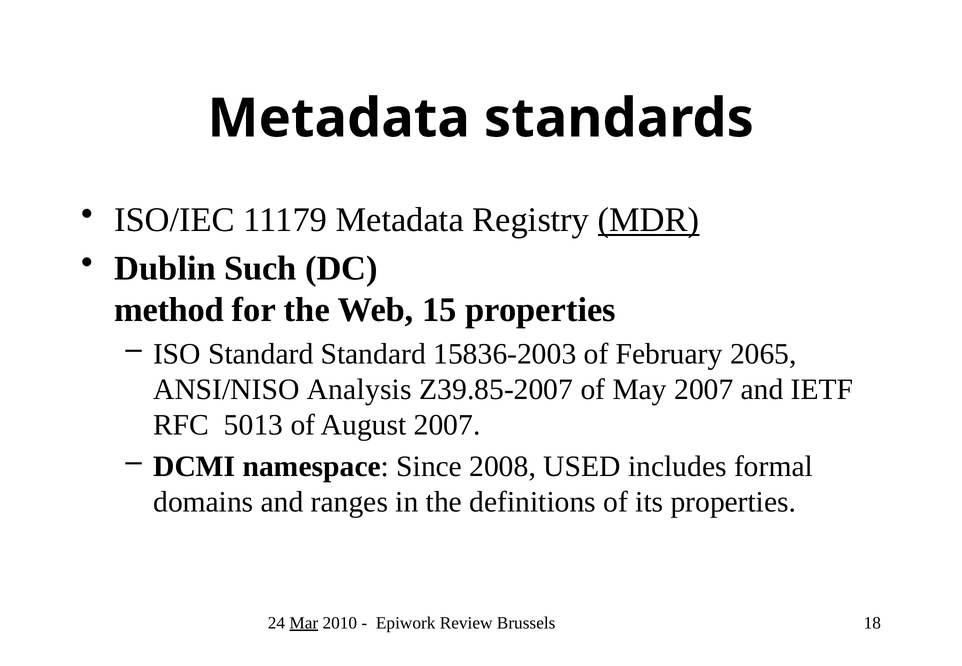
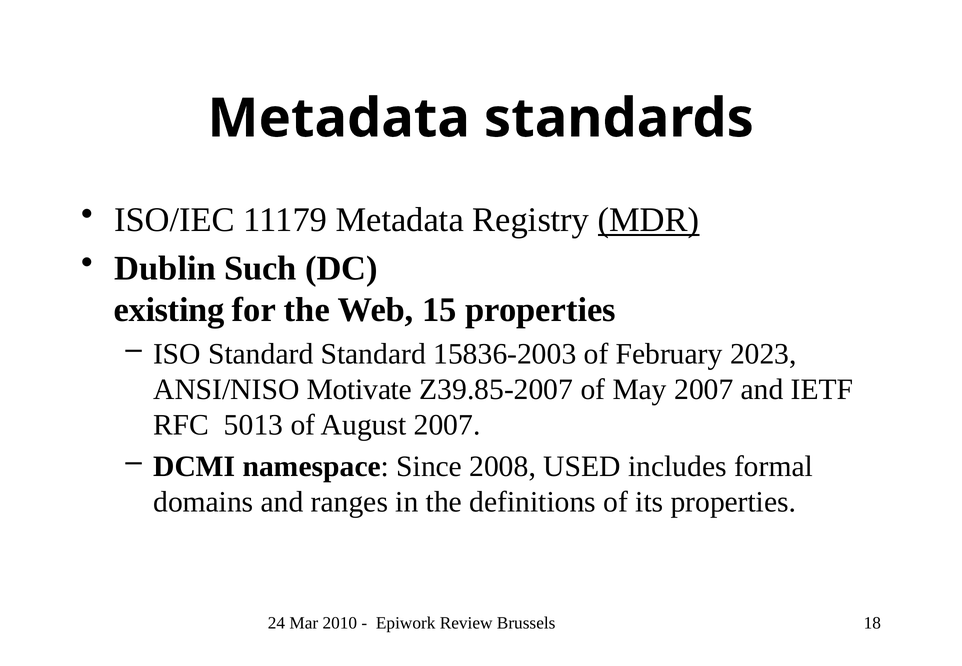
method: method -> existing
2065: 2065 -> 2023
Analysis: Analysis -> Motivate
Mar underline: present -> none
